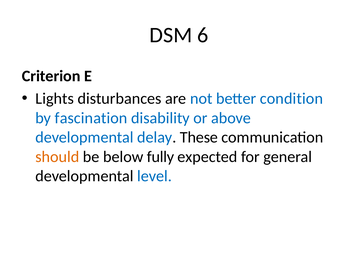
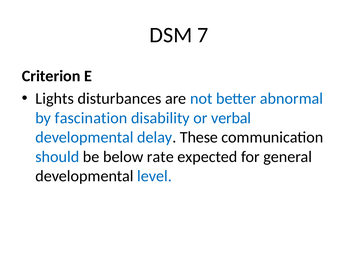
6: 6 -> 7
condition: condition -> abnormal
above: above -> verbal
should colour: orange -> blue
fully: fully -> rate
